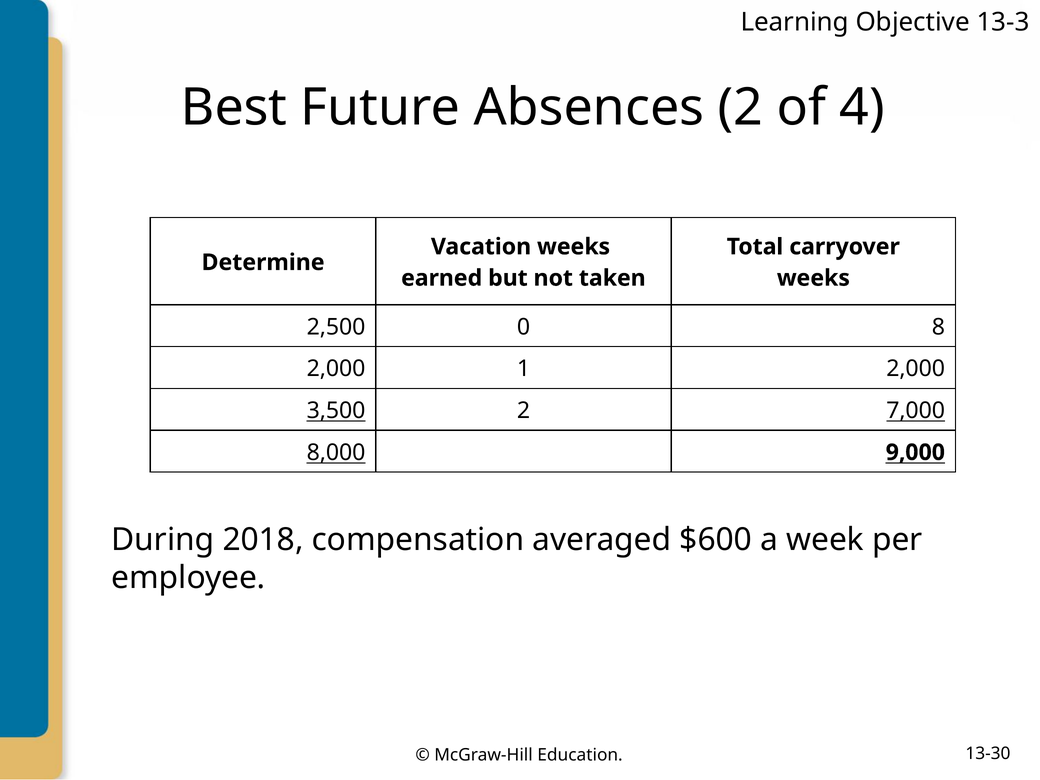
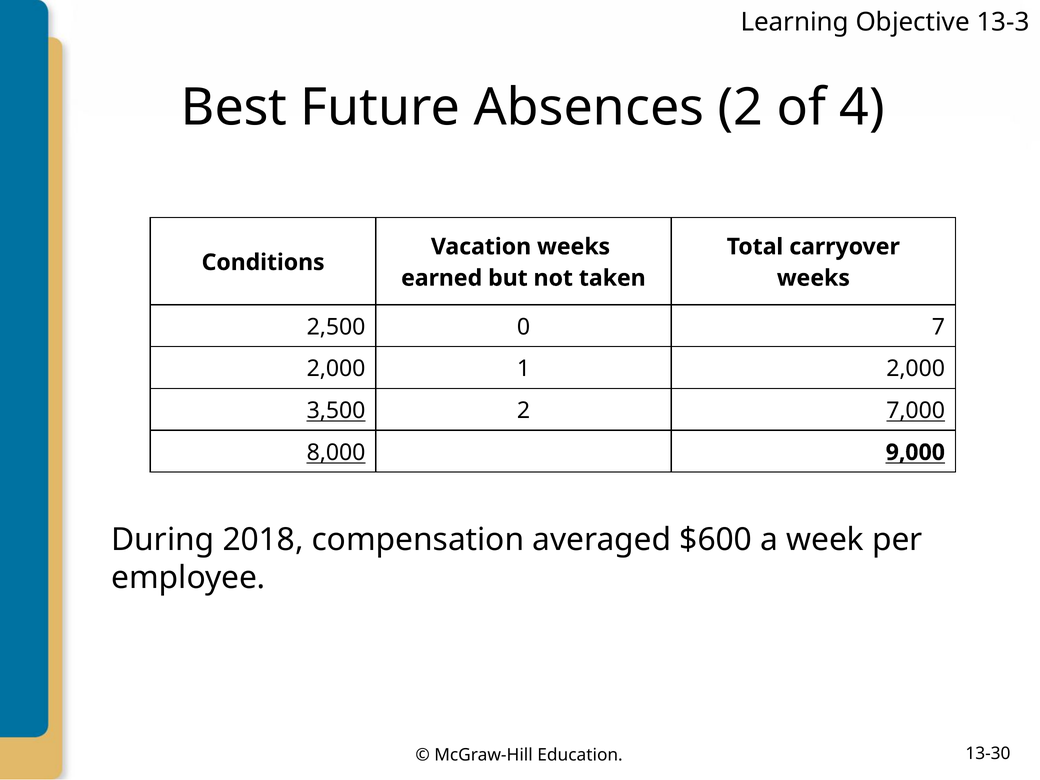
Determine: Determine -> Conditions
8: 8 -> 7
